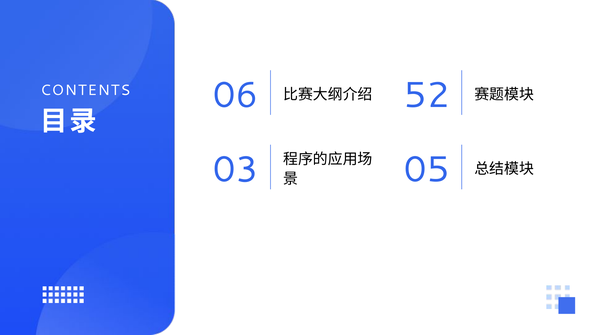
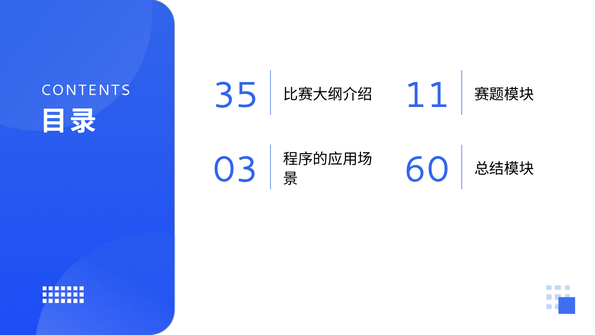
06: 06 -> 35
52: 52 -> 11
05: 05 -> 60
